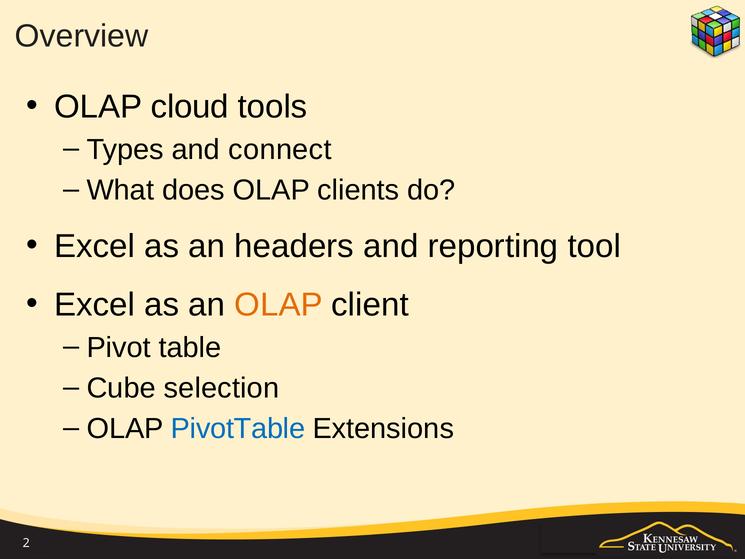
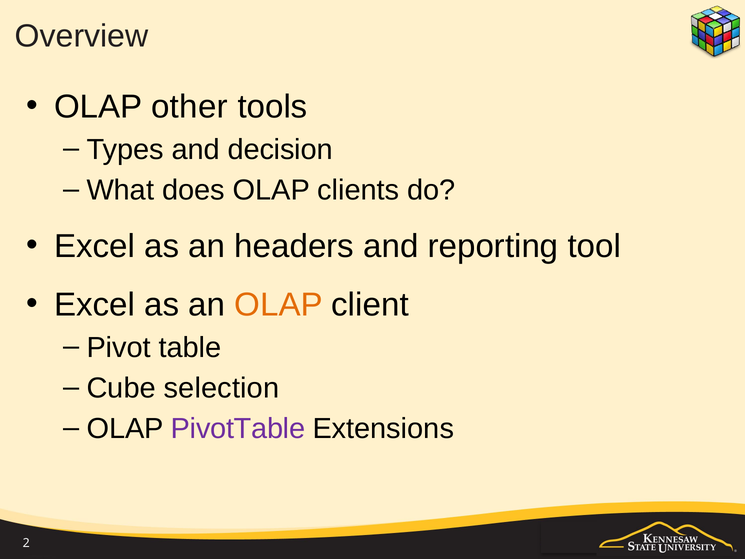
cloud: cloud -> other
connect: connect -> decision
PivotTable colour: blue -> purple
